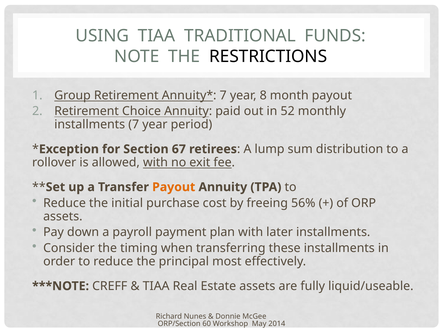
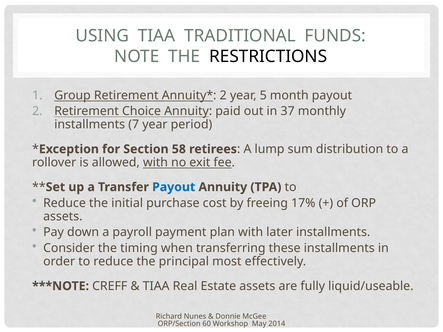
7 at (223, 95): 7 -> 2
8: 8 -> 5
52: 52 -> 37
67: 67 -> 58
Payout at (174, 187) colour: orange -> blue
56%: 56% -> 17%
